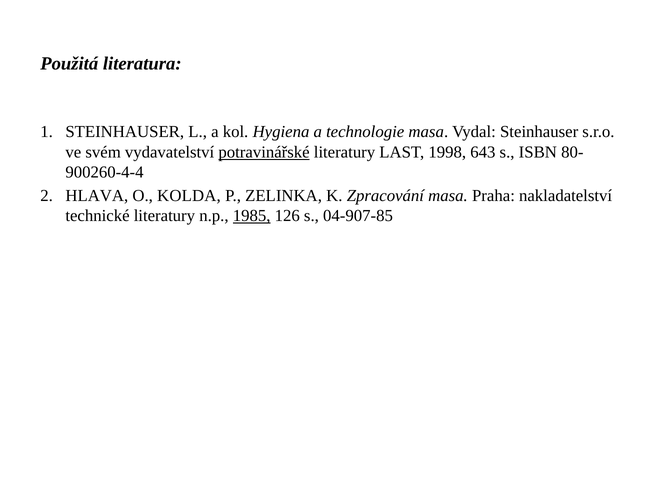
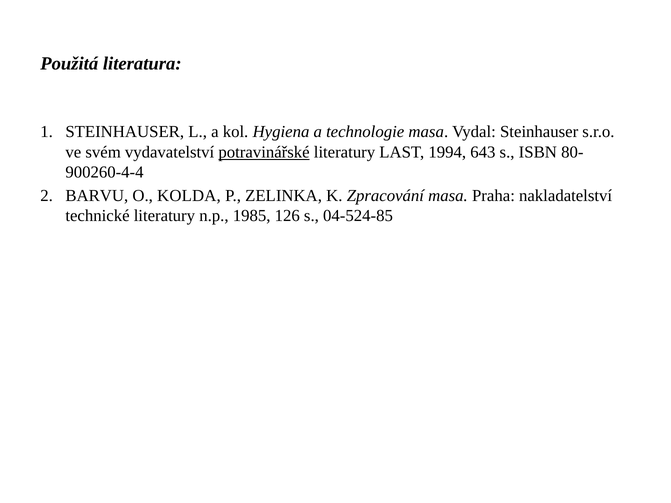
1998: 1998 -> 1994
HLAVA: HLAVA -> BARVU
1985 underline: present -> none
04-907-85: 04-907-85 -> 04-524-85
